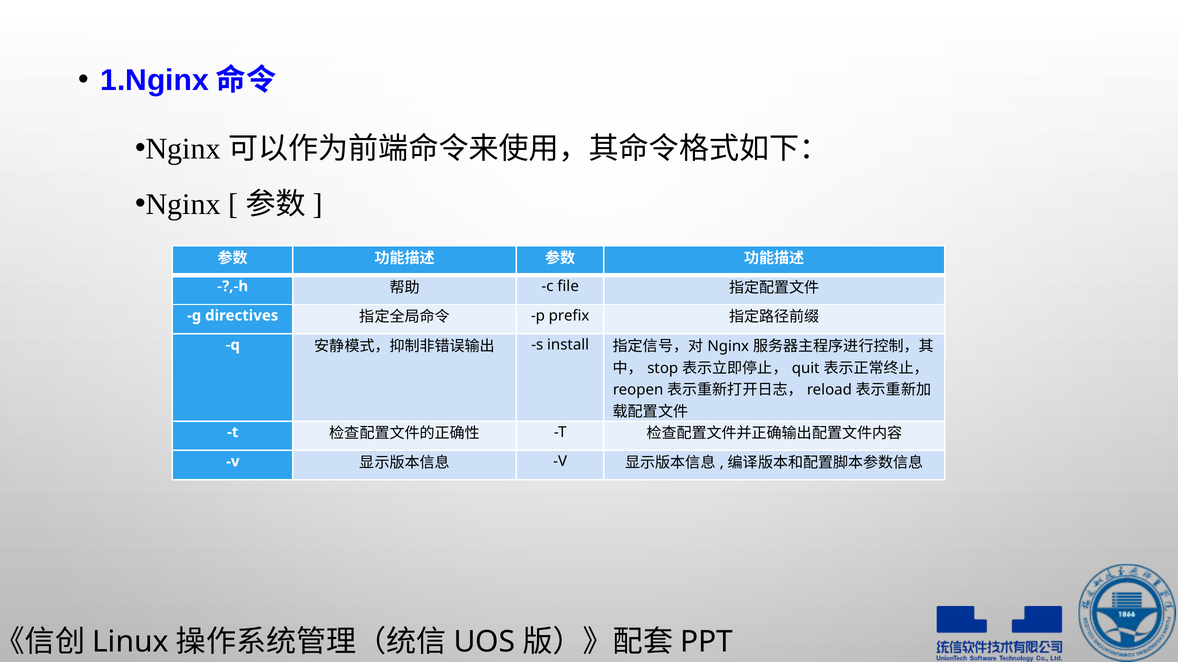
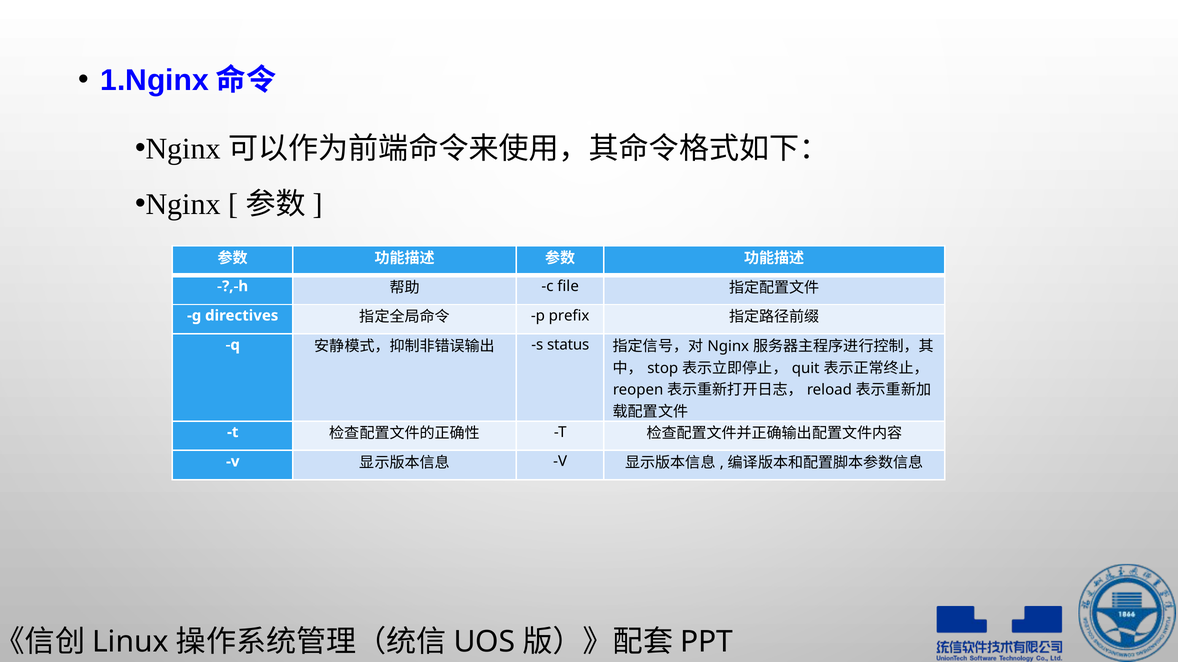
install: install -> status
